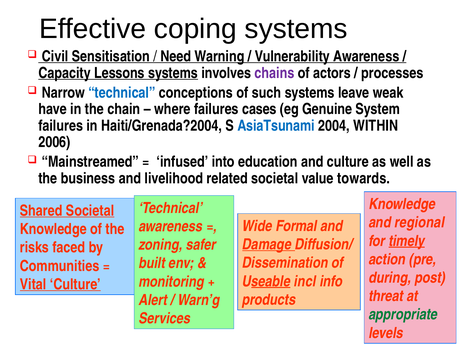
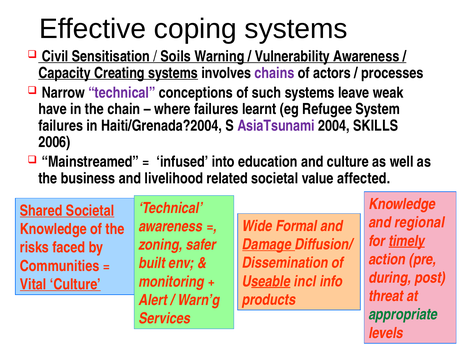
Need: Need -> Soils
Lessons: Lessons -> Creating
technical at (122, 93) colour: blue -> purple
cases: cases -> learnt
Genuine: Genuine -> Refugee
AsiaTsunami colour: blue -> purple
WITHIN: WITHIN -> SKILLS
towards: towards -> affected
